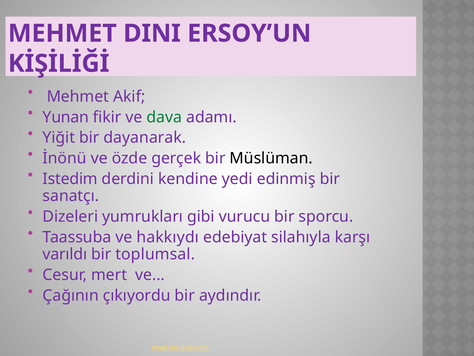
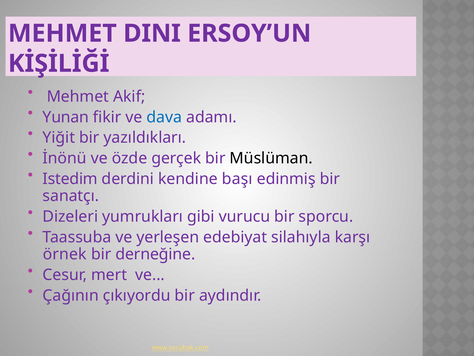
dava colour: green -> blue
dayanarak: dayanarak -> yazıldıkları
yedi: yedi -> başı
hakkıydı: hakkıydı -> yerleşen
varıldı: varıldı -> örnek
toplumsal: toplumsal -> derneğine
